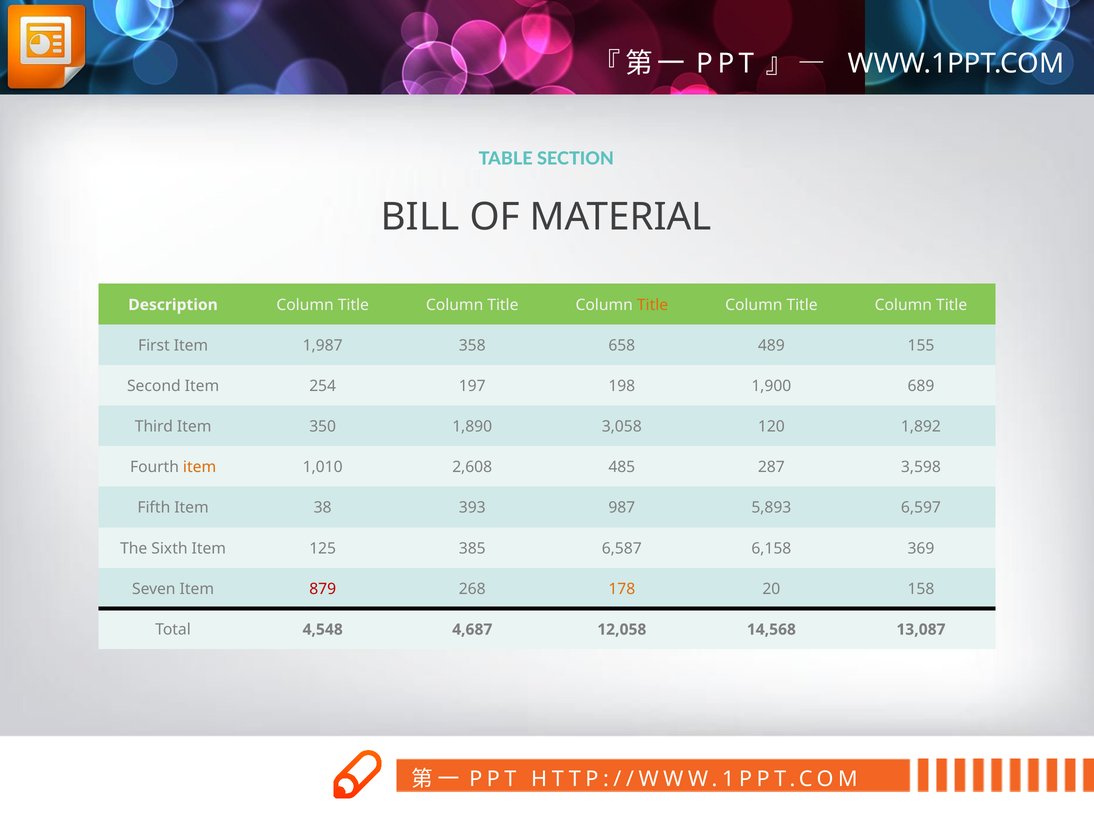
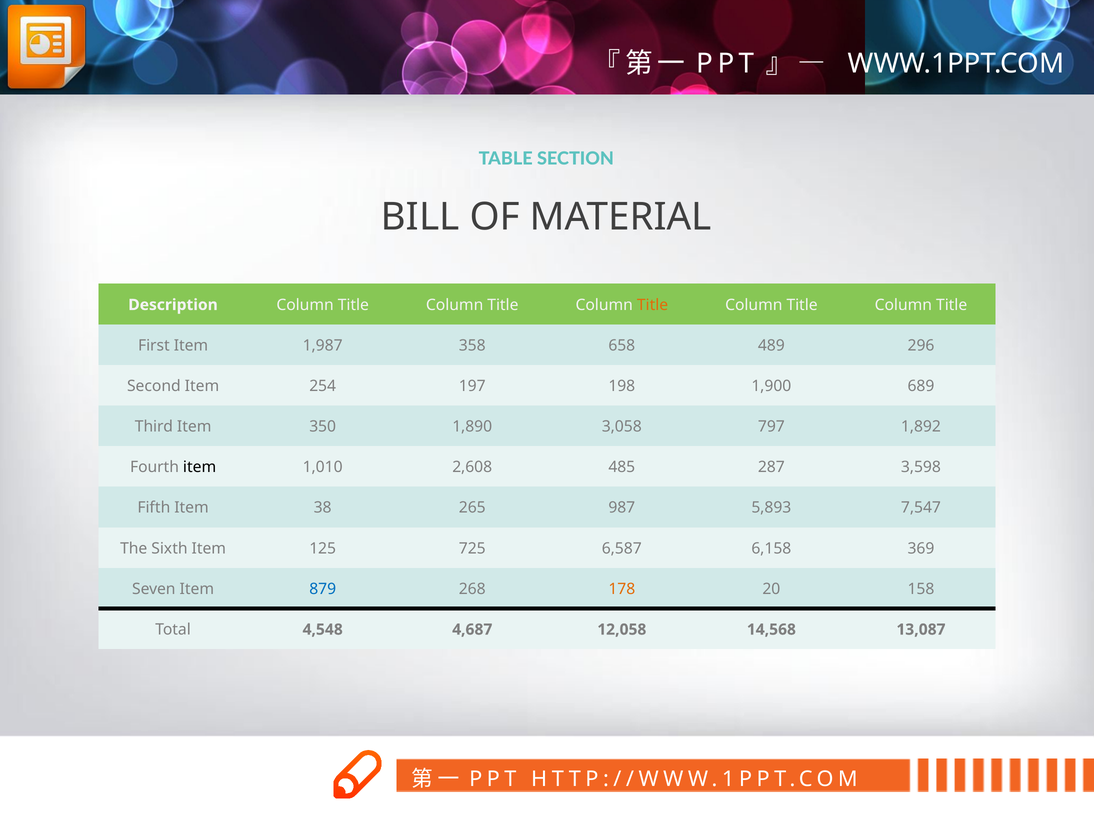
155: 155 -> 296
120: 120 -> 797
item at (200, 467) colour: orange -> black
393: 393 -> 265
6,597: 6,597 -> 7,547
385: 385 -> 725
879 colour: red -> blue
